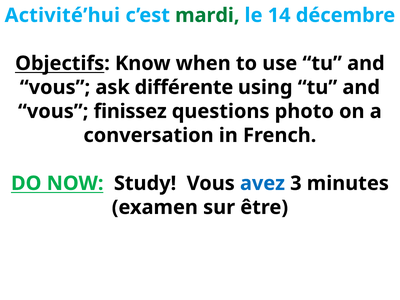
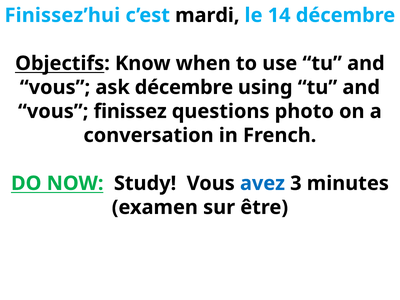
Activité’hui: Activité’hui -> Finissez’hui
mardi colour: green -> black
ask différente: différente -> décembre
